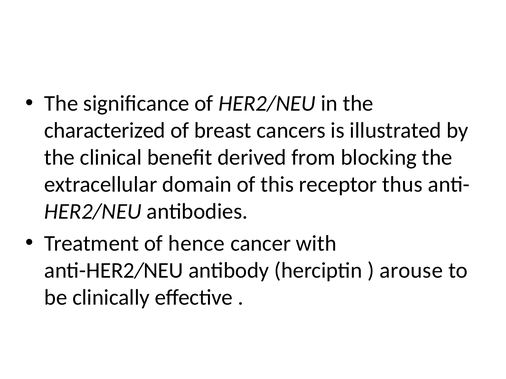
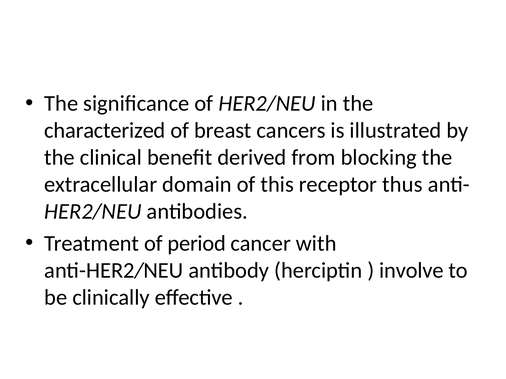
hence: hence -> period
arouse: arouse -> involve
